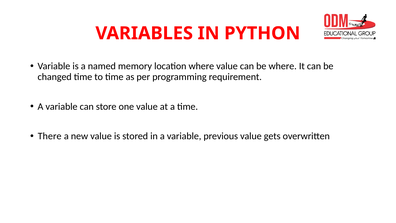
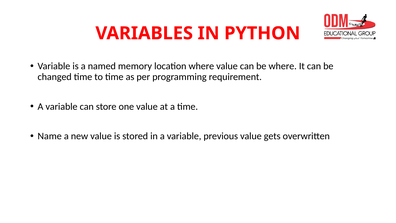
There: There -> Name
